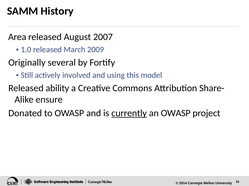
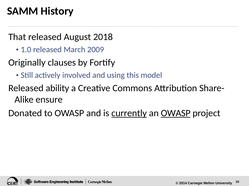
Area: Area -> That
2007: 2007 -> 2018
several: several -> clauses
OWASP at (176, 114) underline: none -> present
